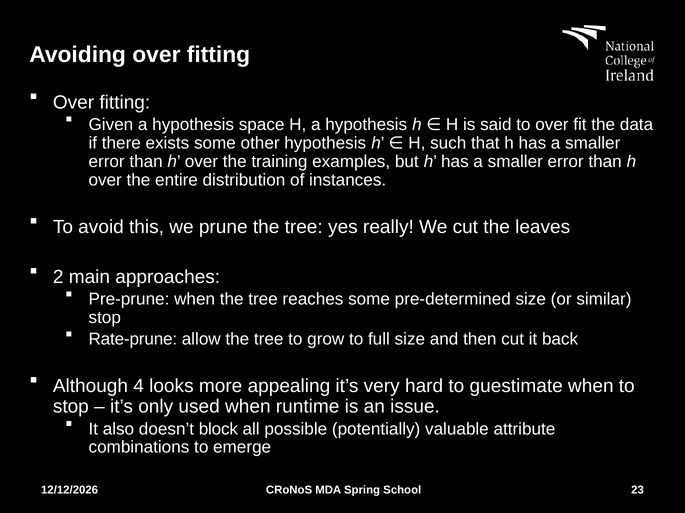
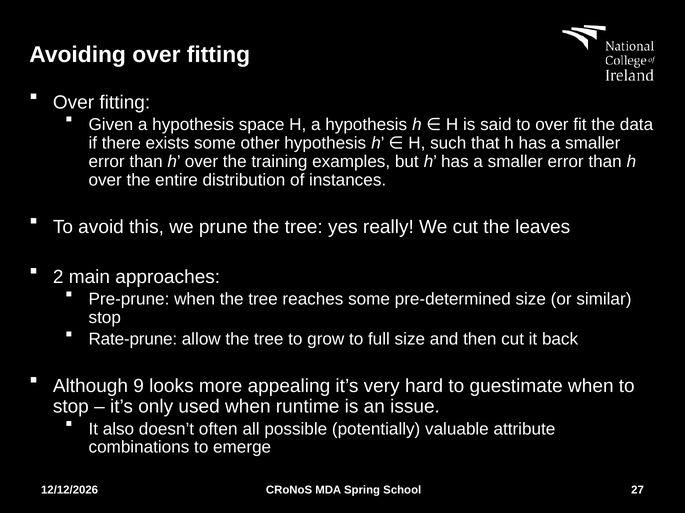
4: 4 -> 9
block: block -> often
23: 23 -> 27
